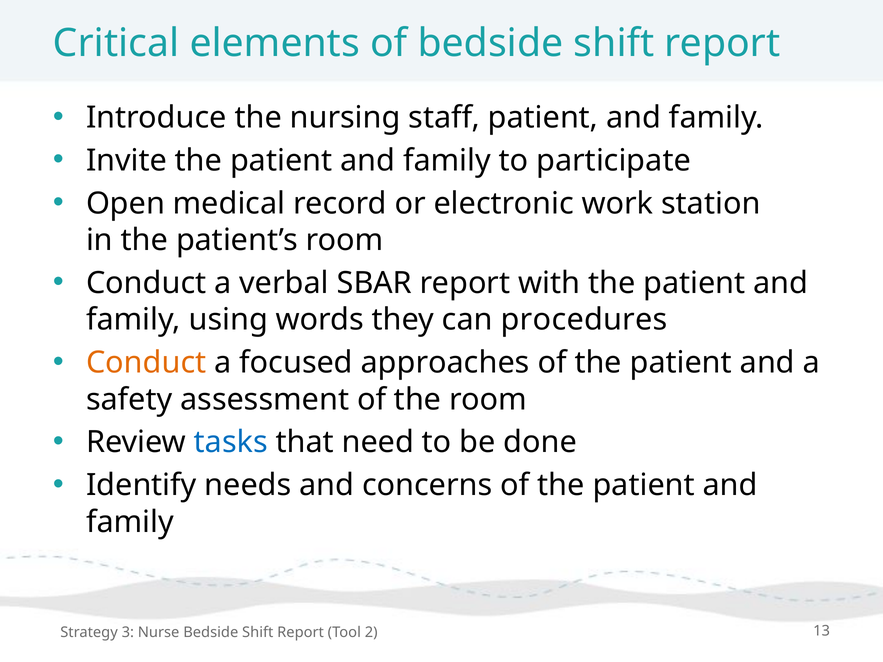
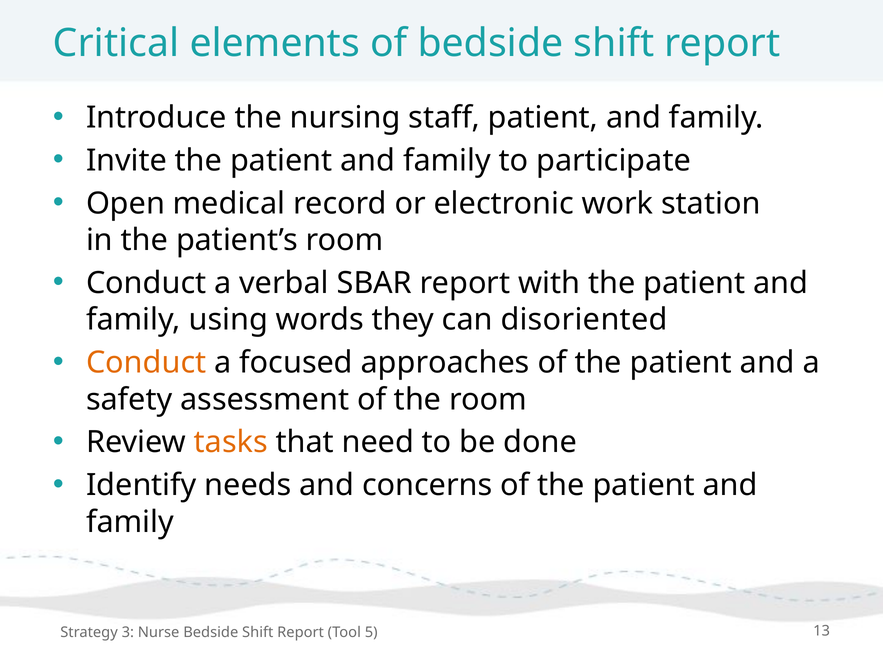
procedures: procedures -> disoriented
tasks colour: blue -> orange
2: 2 -> 5
